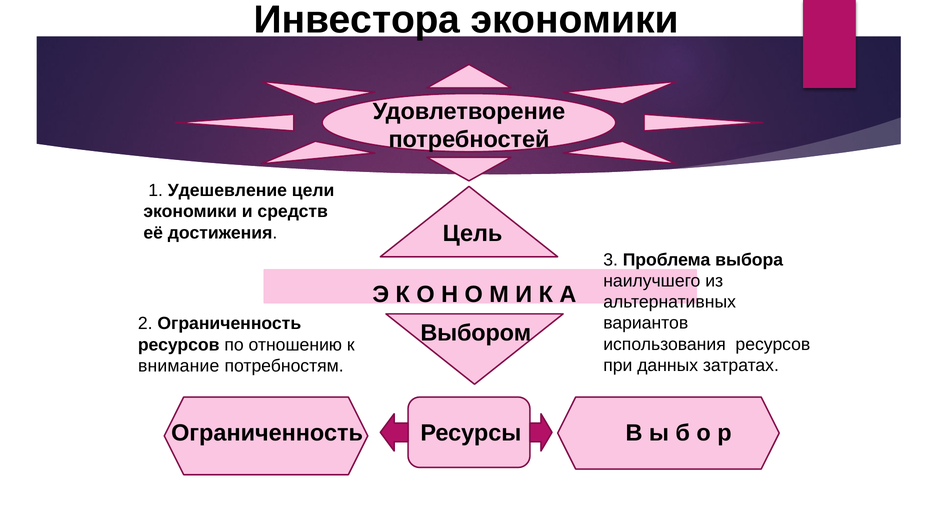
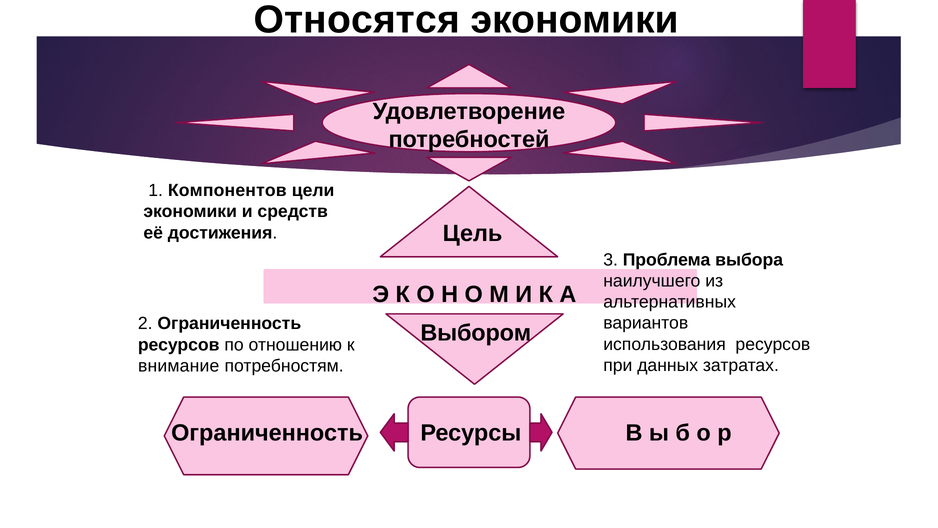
Инвестора: Инвестора -> Относятся
Удешевление: Удешевление -> Компонентов
